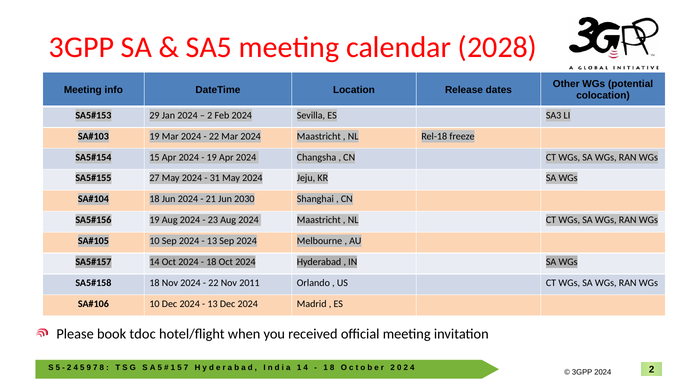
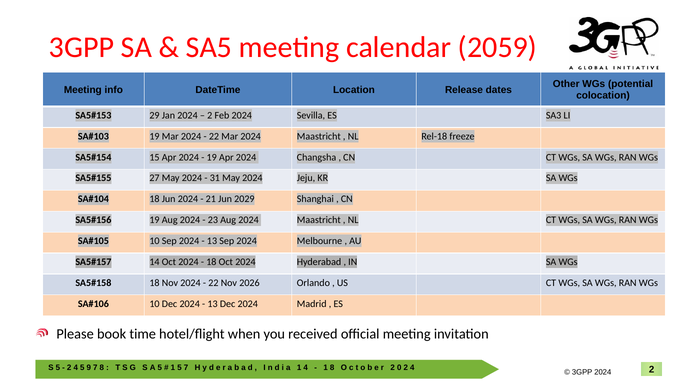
2028: 2028 -> 2059
2030: 2030 -> 2029
2011: 2011 -> 2026
tdoc: tdoc -> time
